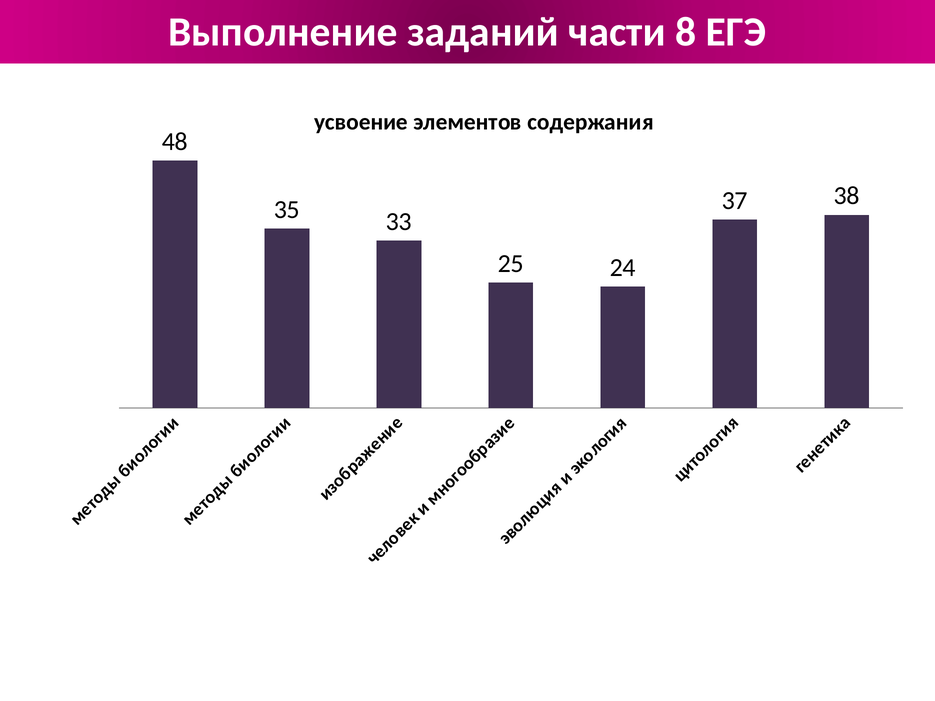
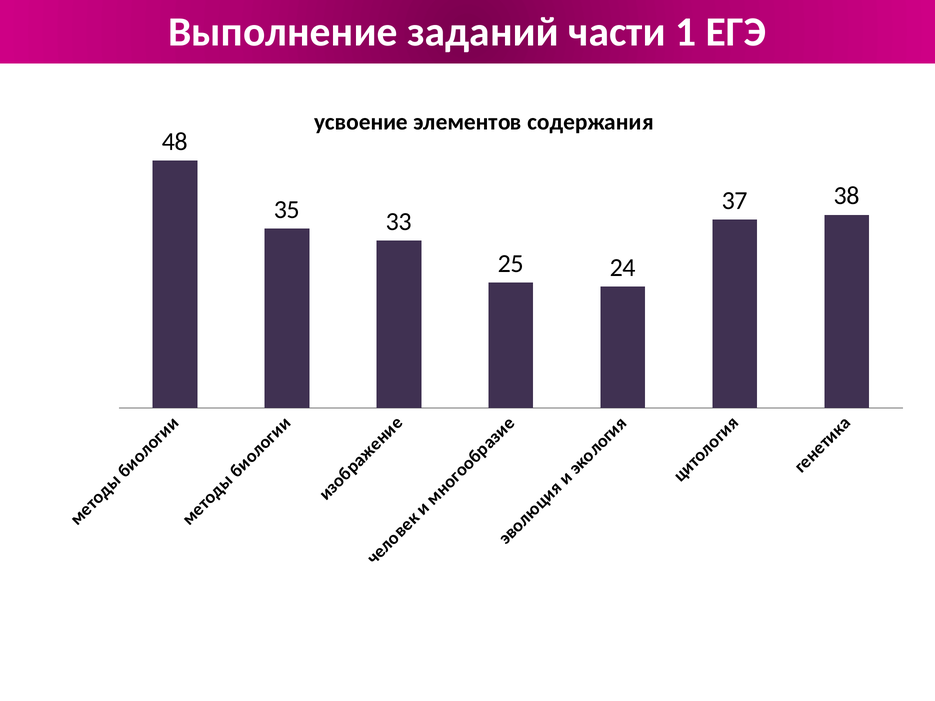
8: 8 -> 1
